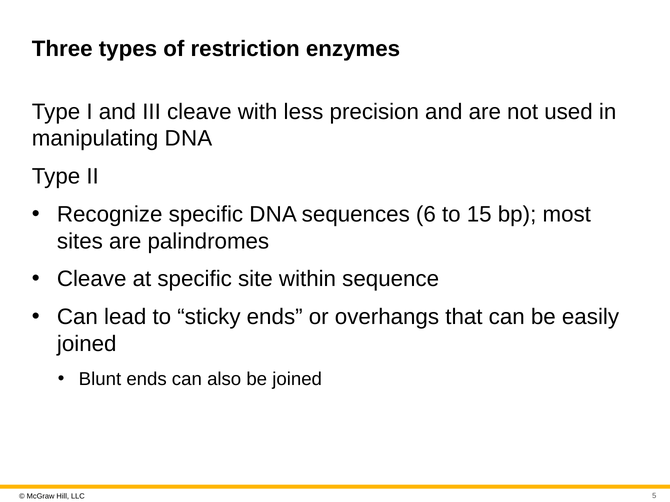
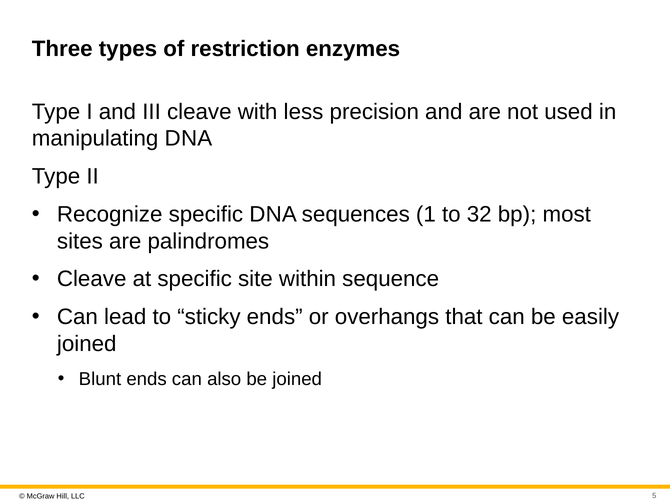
6: 6 -> 1
15: 15 -> 32
